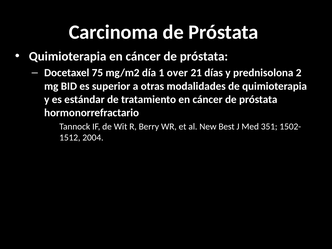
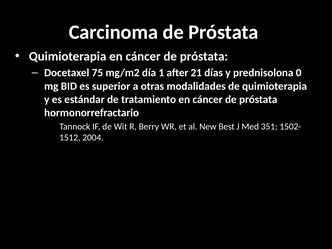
over: over -> after
2: 2 -> 0
